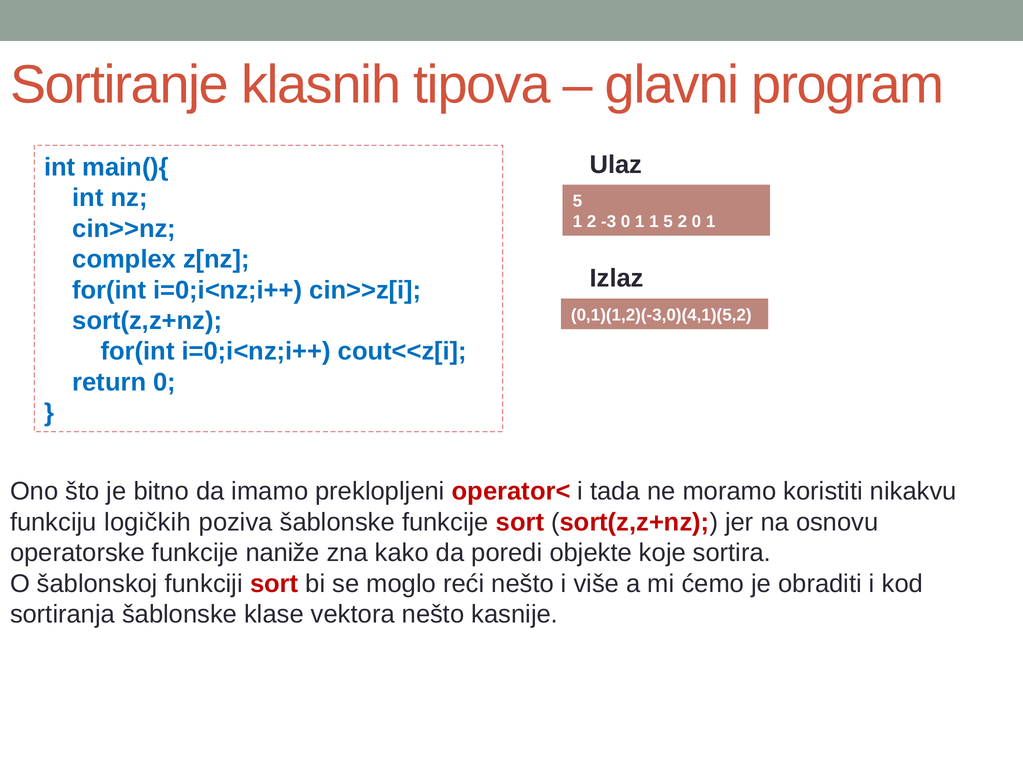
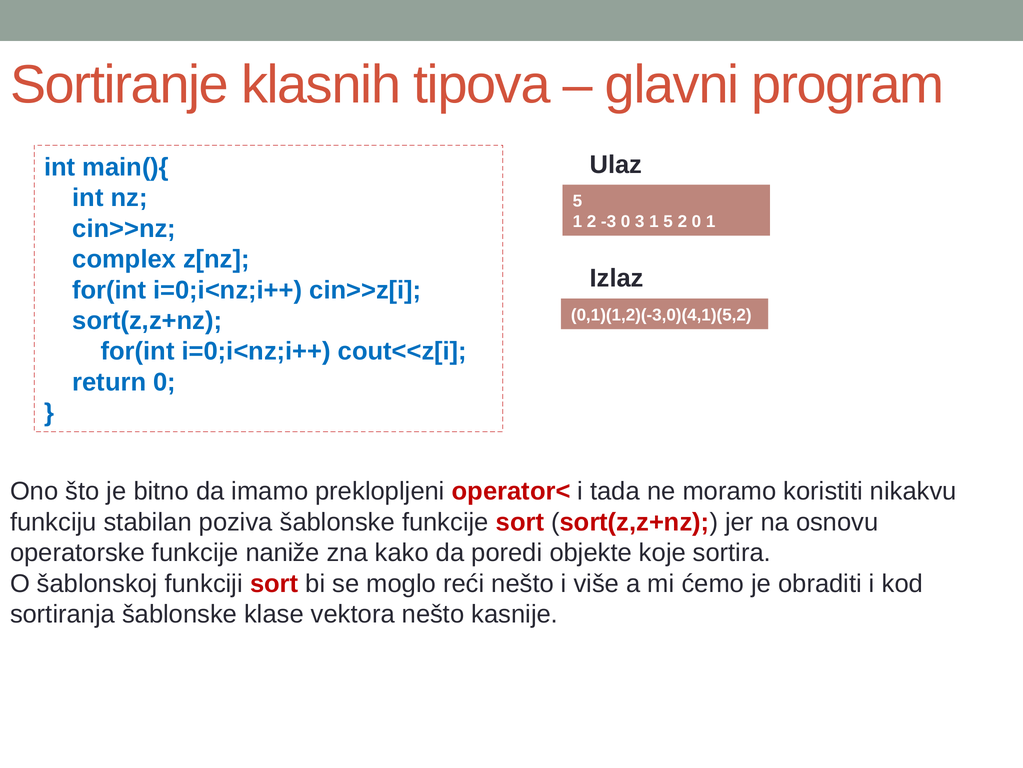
-3 0 1: 1 -> 3
logičkih: logičkih -> stabilan
